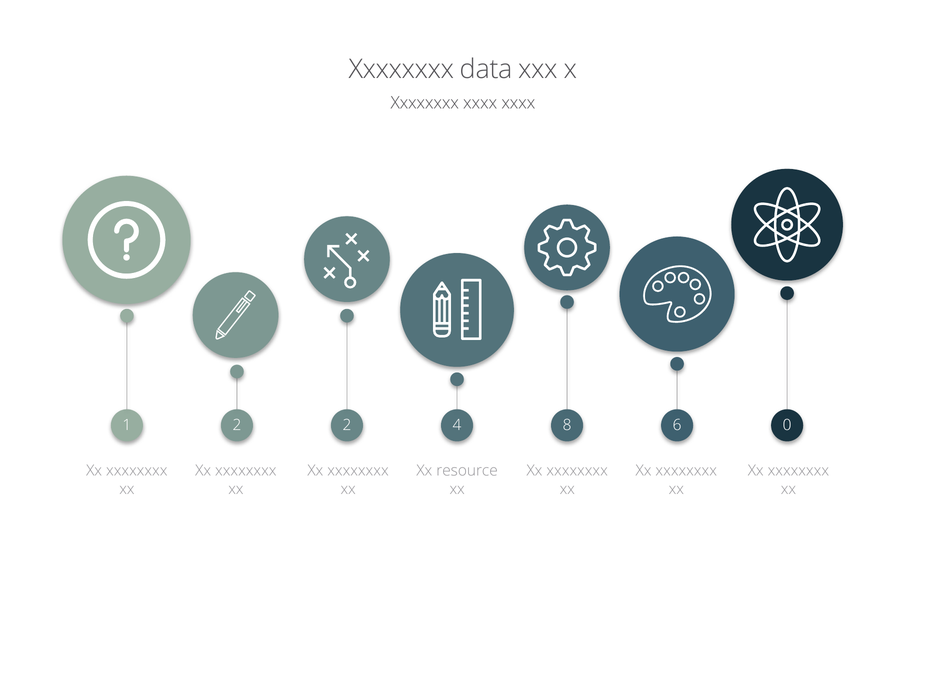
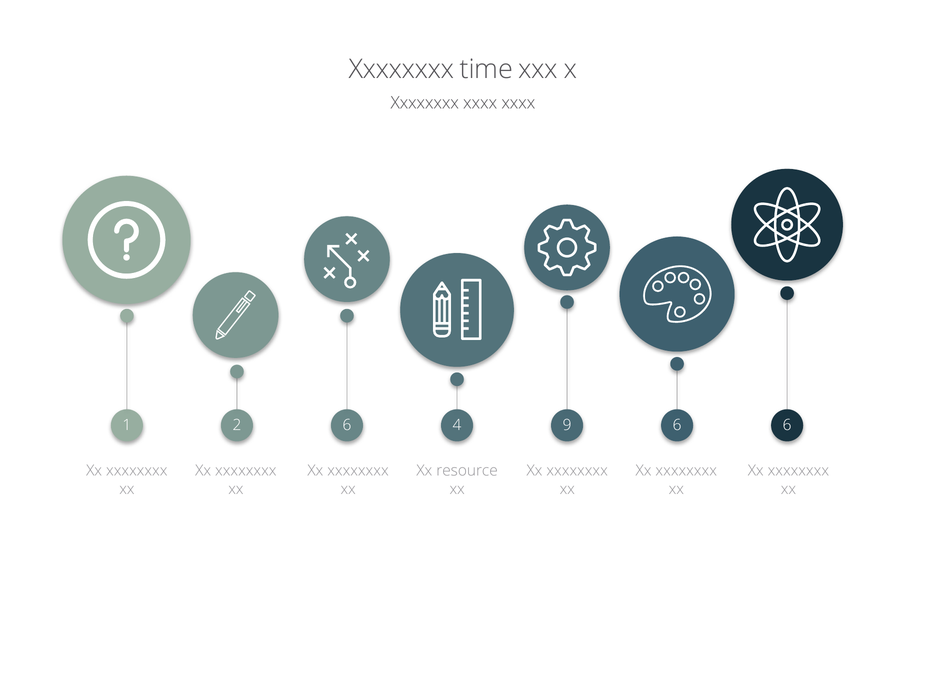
data: data -> time
2 2: 2 -> 6
8: 8 -> 9
6 0: 0 -> 6
